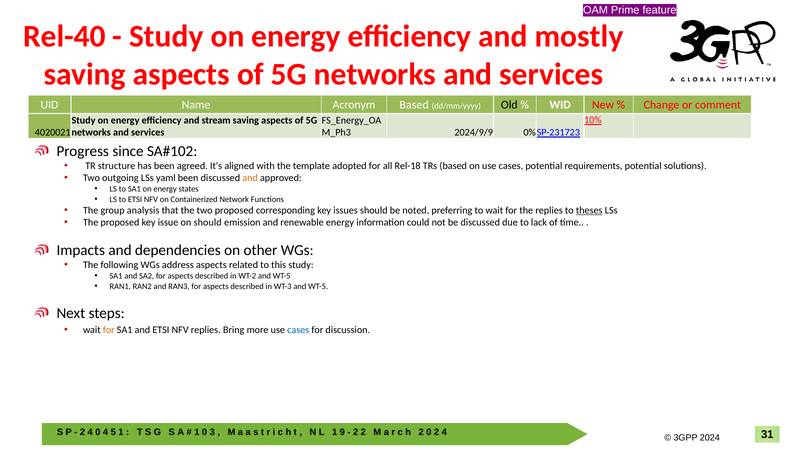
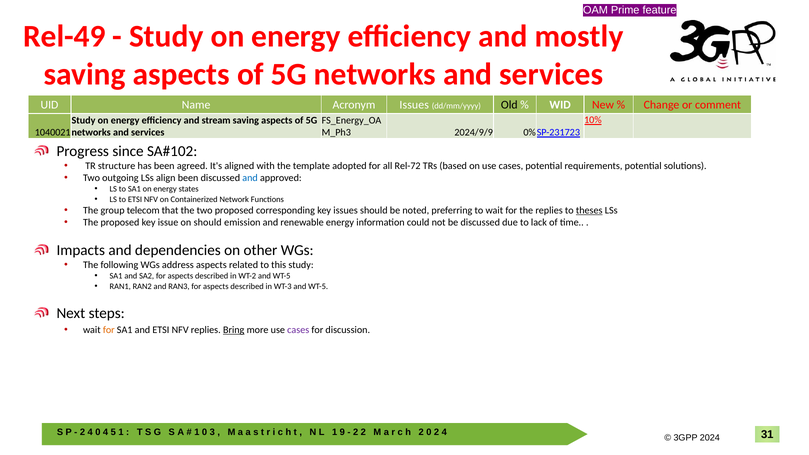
Rel-40: Rel-40 -> Rel-49
Acronym Based: Based -> Issues
4020021: 4020021 -> 1040021
Rel-18: Rel-18 -> Rel-72
yaml: yaml -> align
and at (250, 178) colour: orange -> blue
analysis: analysis -> telecom
Bring underline: none -> present
cases at (298, 330) colour: blue -> purple
